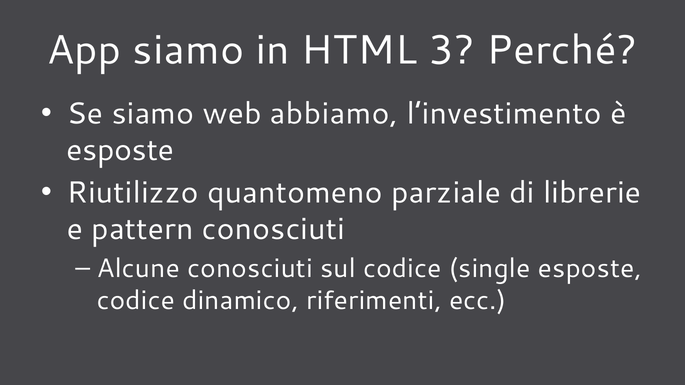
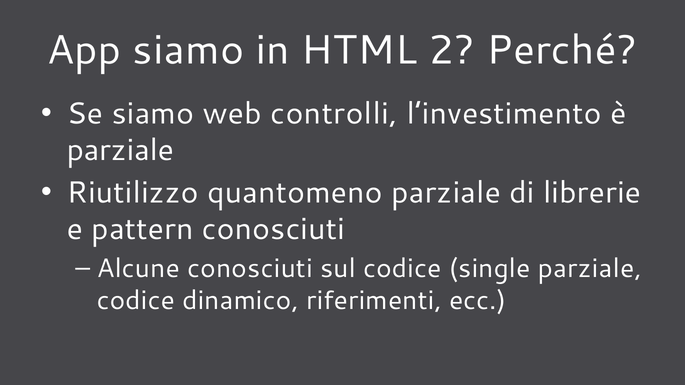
3: 3 -> 2
abbiamo: abbiamo -> controlli
esposte at (120, 150): esposte -> parziale
single esposte: esposte -> parziale
